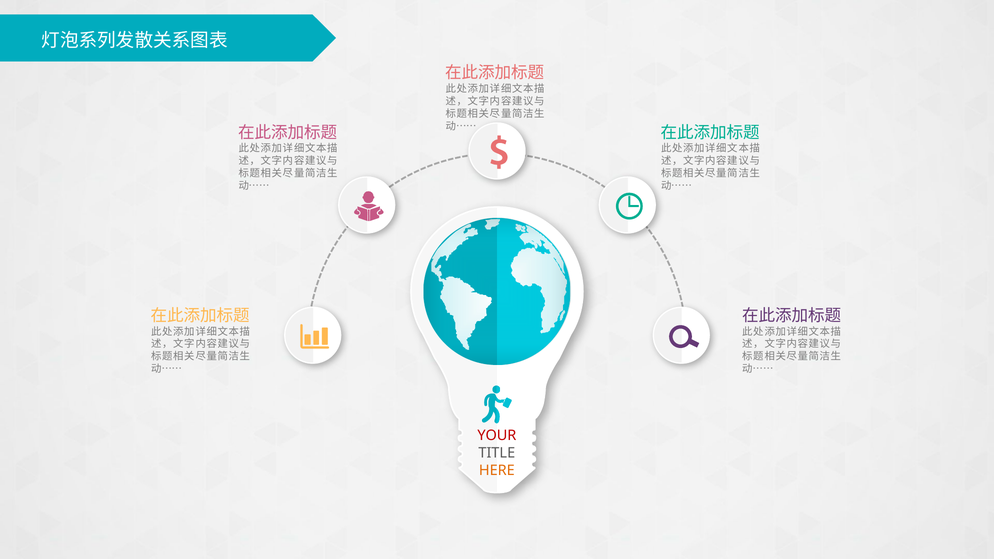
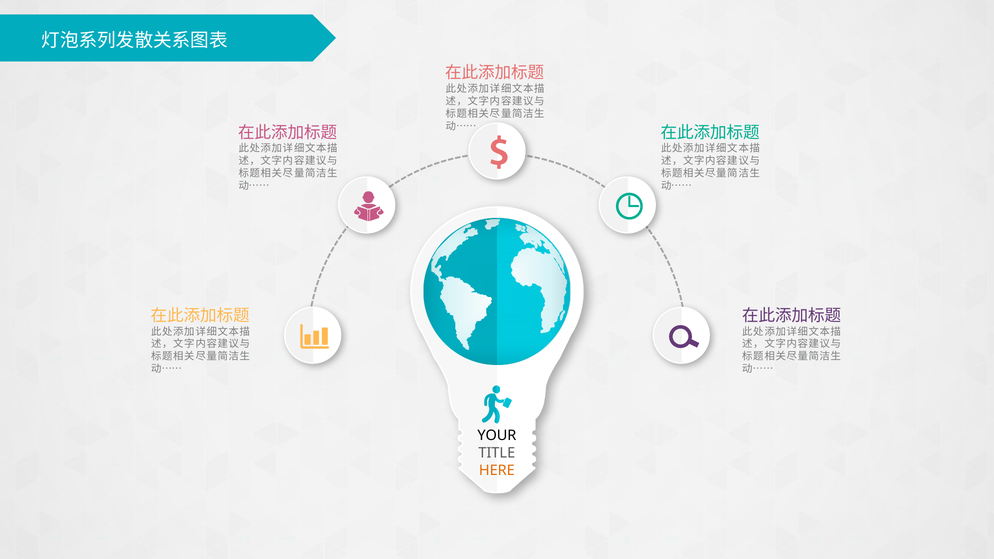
YOUR colour: red -> black
